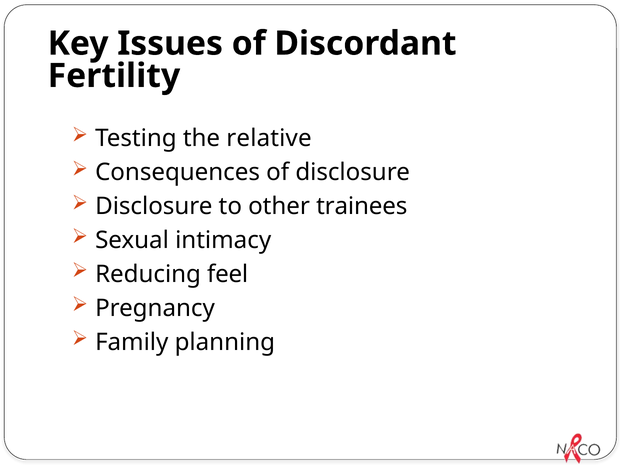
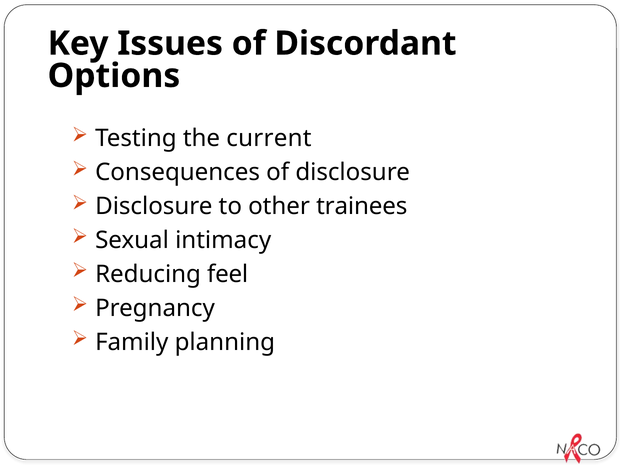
Fertility: Fertility -> Options
relative: relative -> current
